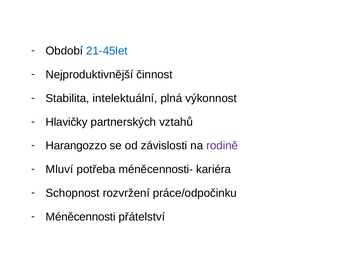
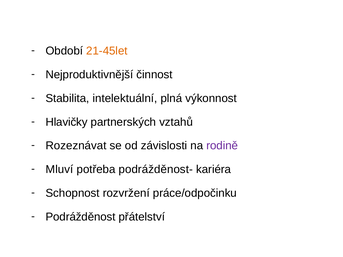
21-45let colour: blue -> orange
Harangozzo: Harangozzo -> Rozeznávat
méněcennosti-: méněcennosti- -> podrážděnost-
Méněcennosti: Méněcennosti -> Podrážděnost
